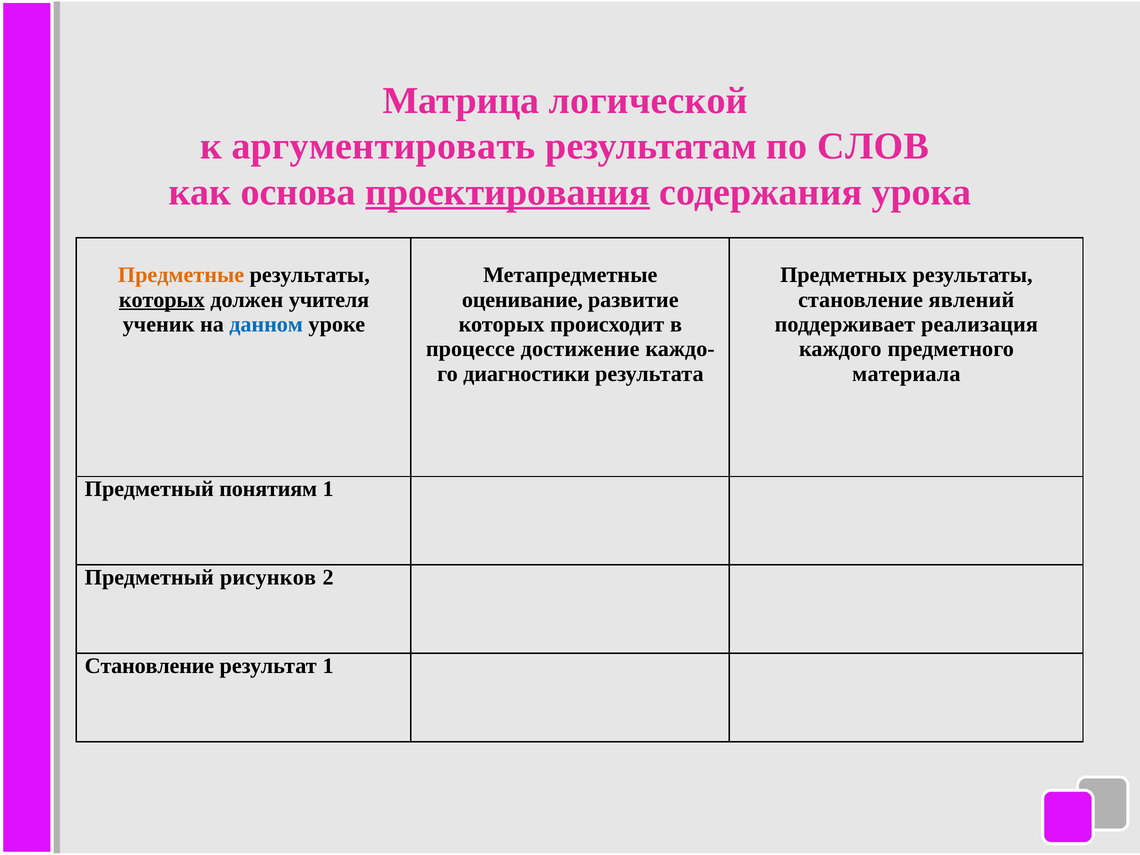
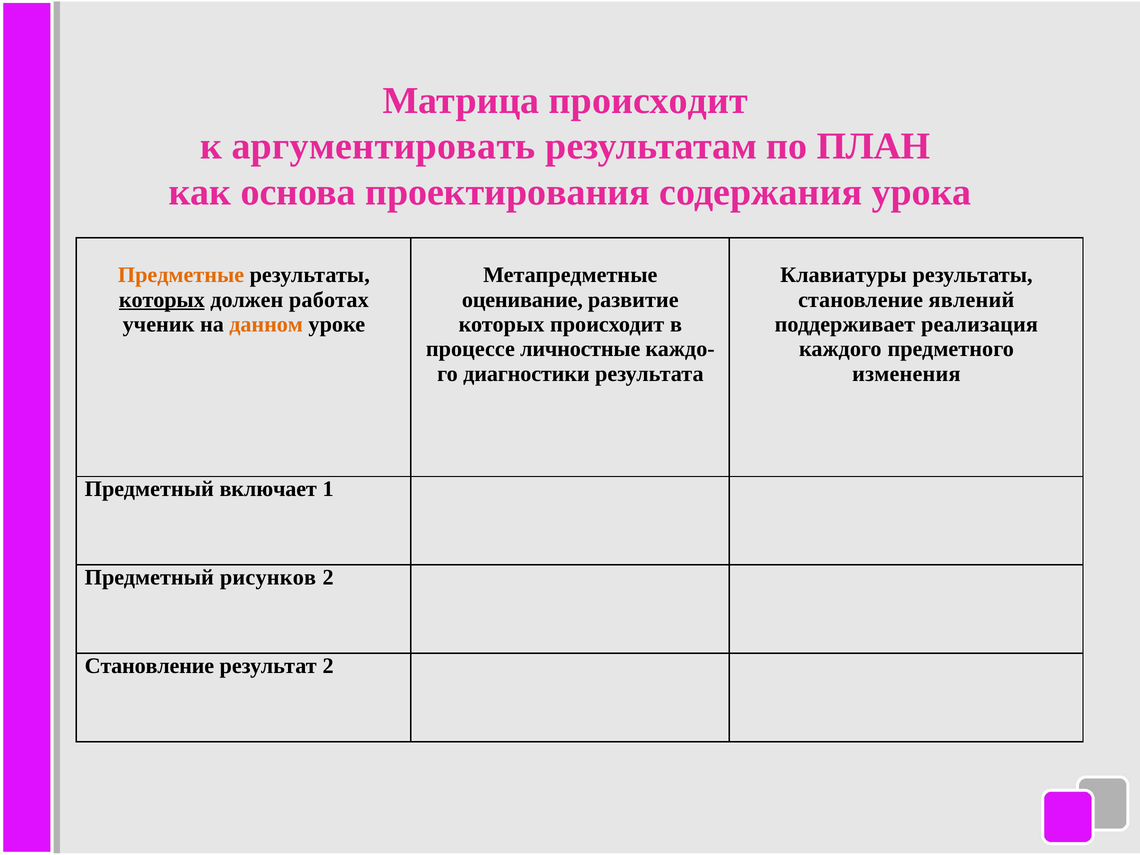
Матрица логической: логической -> происходит
СЛОВ: СЛОВ -> ПЛАН
проектирования underline: present -> none
Предметных: Предметных -> Клавиатуры
учителя: учителя -> работах
данном colour: blue -> orange
достижение: достижение -> личностные
материала: материала -> изменения
понятиям: понятиям -> включает
результат 1: 1 -> 2
